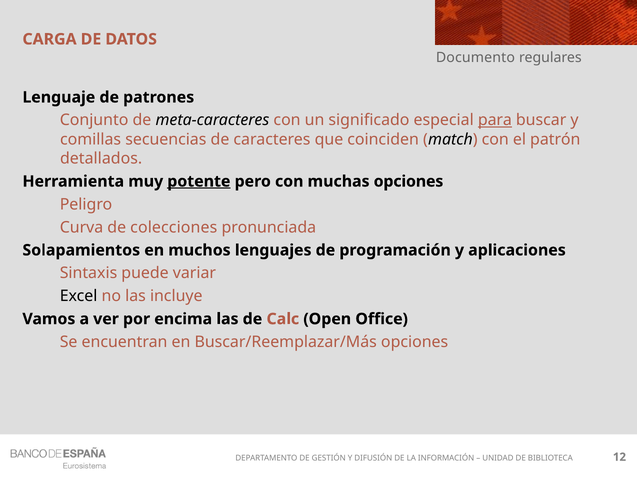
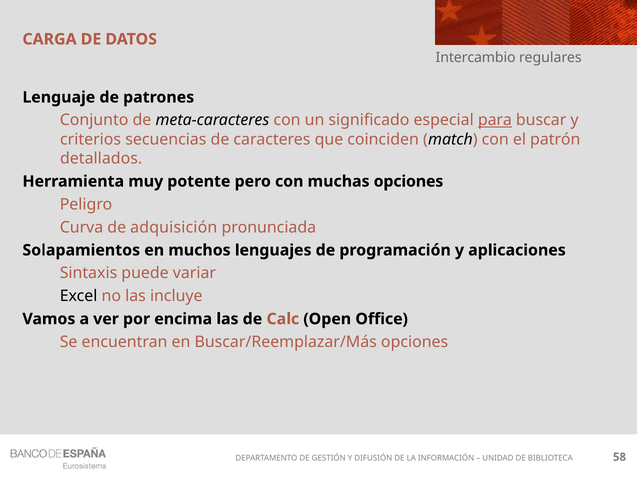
Documento: Documento -> Intercambio
comillas: comillas -> criterios
potente underline: present -> none
colecciones: colecciones -> adquisición
12: 12 -> 58
